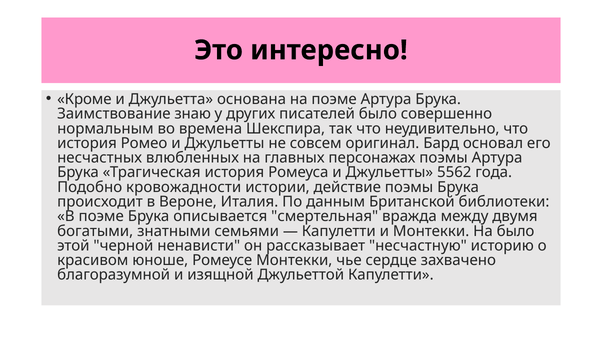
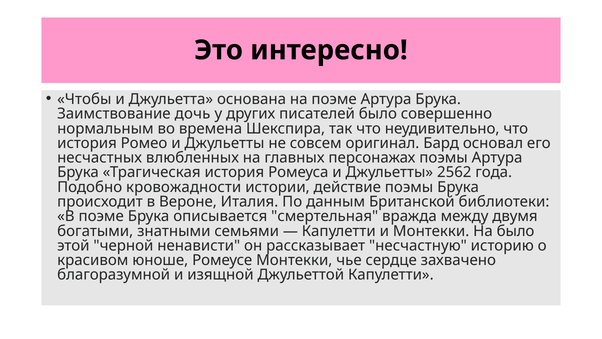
Кроме: Кроме -> Чтобы
знаю: знаю -> дочь
5562: 5562 -> 2562
